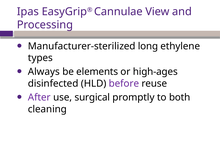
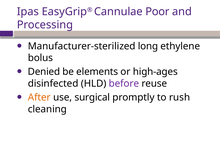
View: View -> Poor
types: types -> bolus
Always: Always -> Denied
After colour: purple -> orange
both: both -> rush
